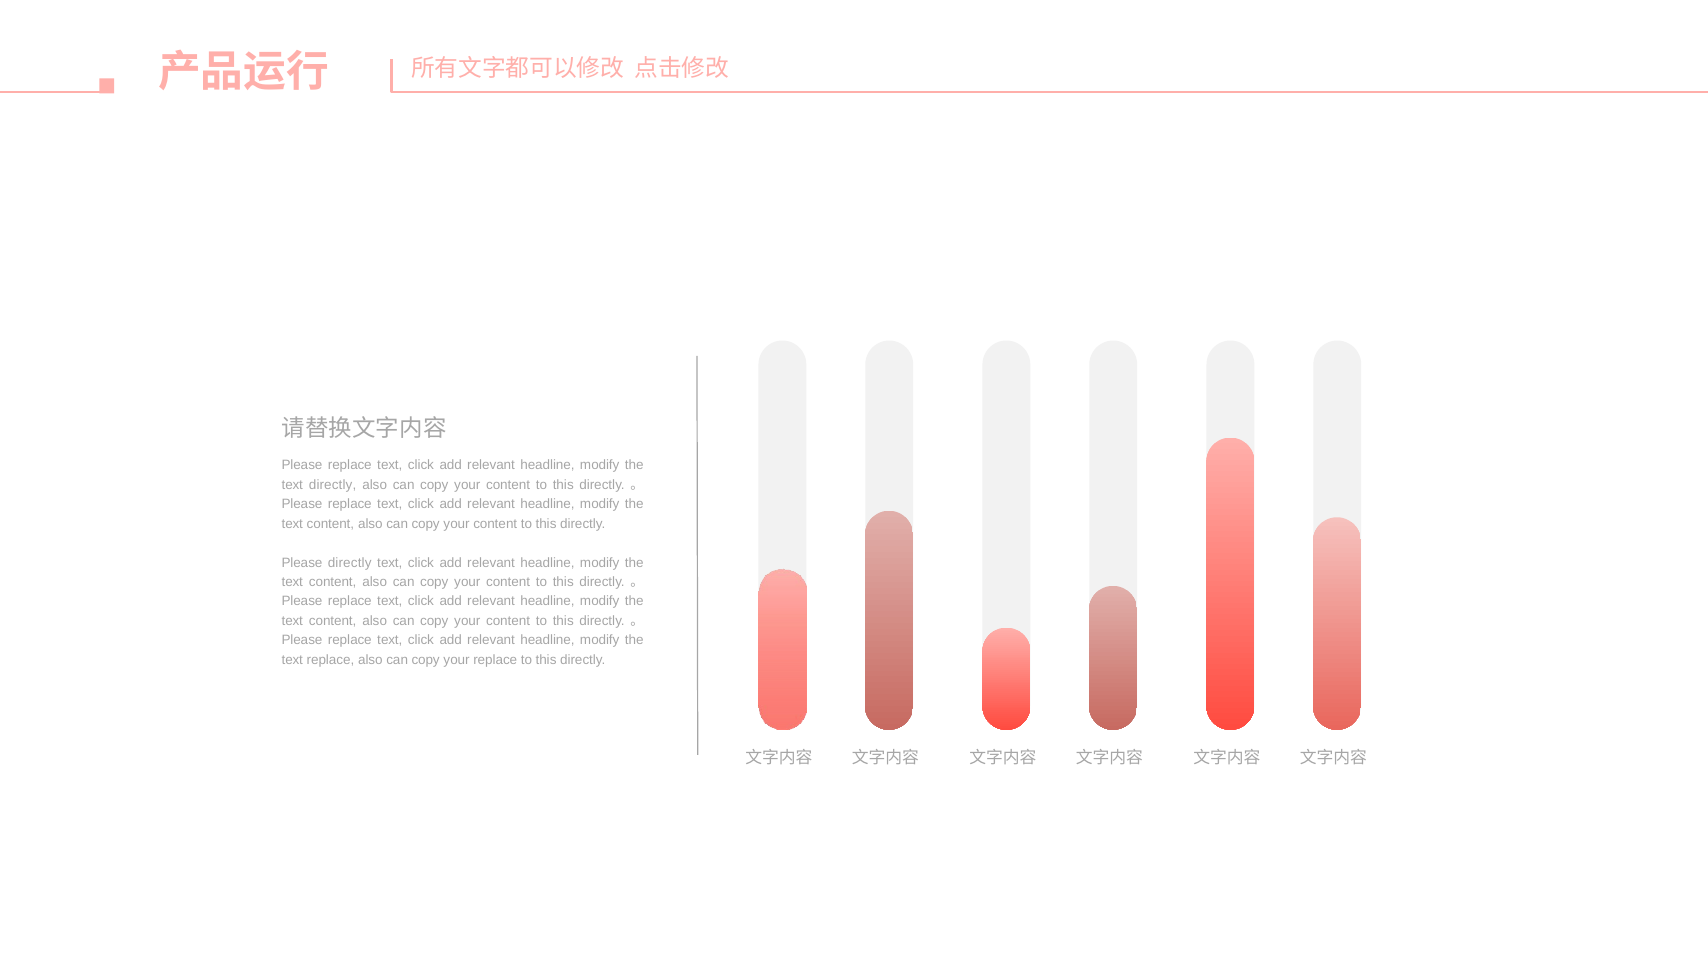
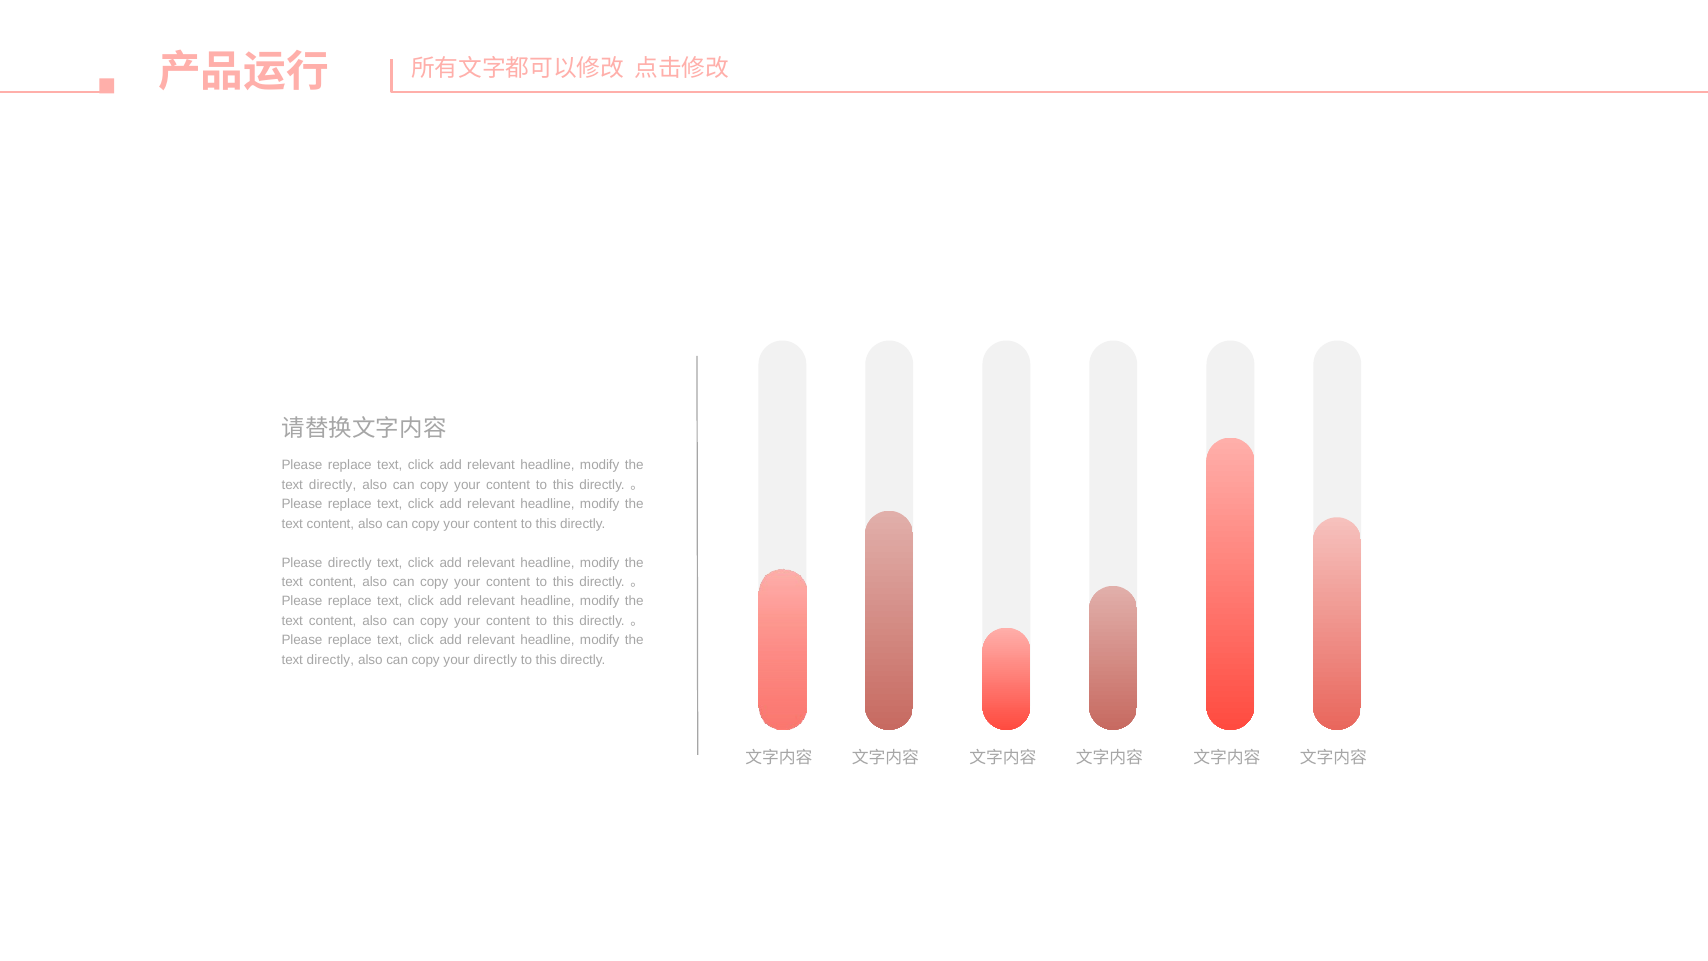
replace at (330, 660): replace -> directly
your replace: replace -> directly
